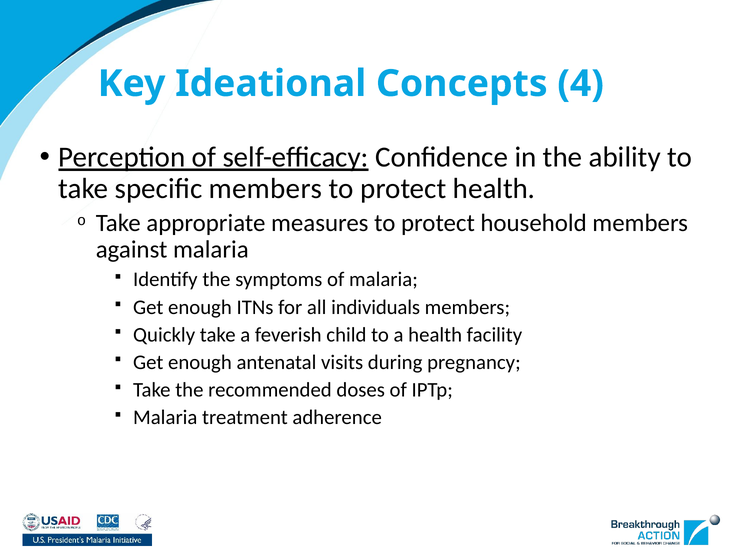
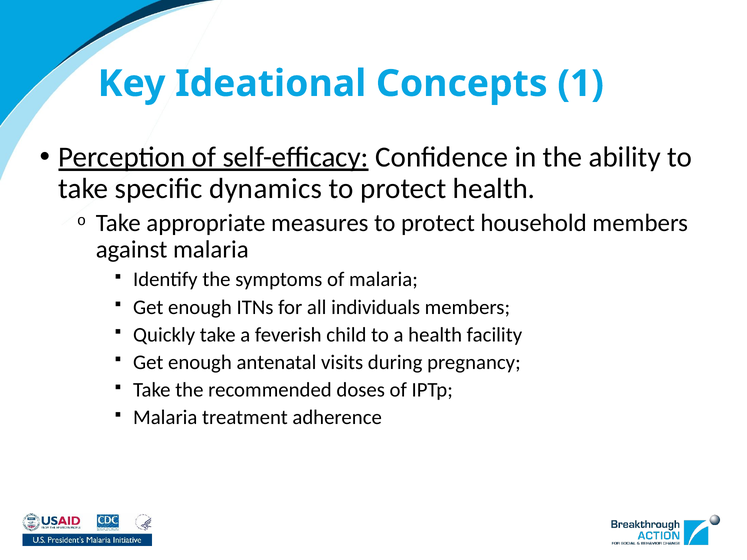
4: 4 -> 1
specific members: members -> dynamics
